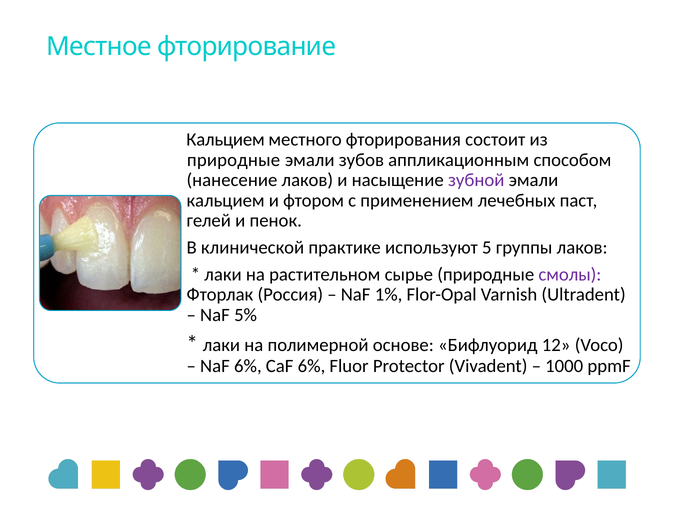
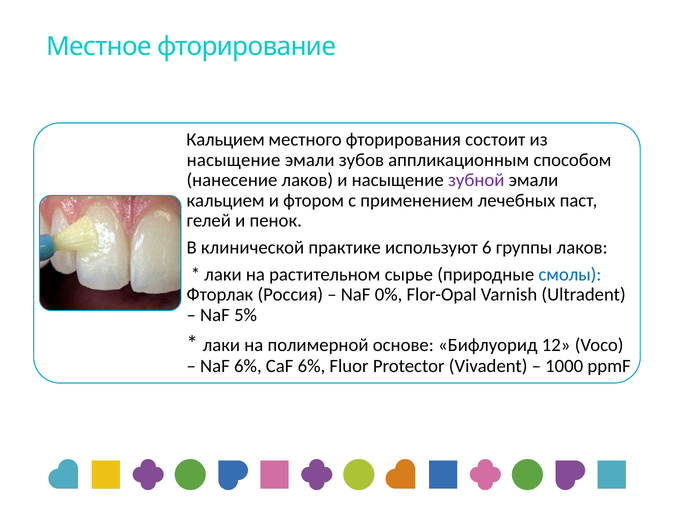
природные at (234, 160): природные -> насыщение
5: 5 -> 6
смолы colour: purple -> blue
1%: 1% -> 0%
